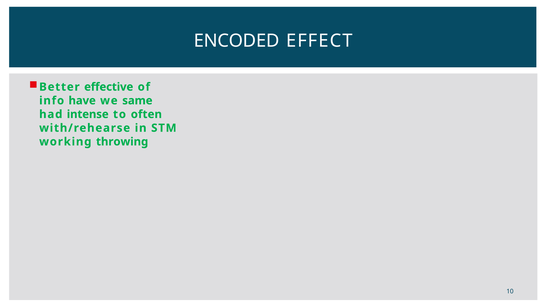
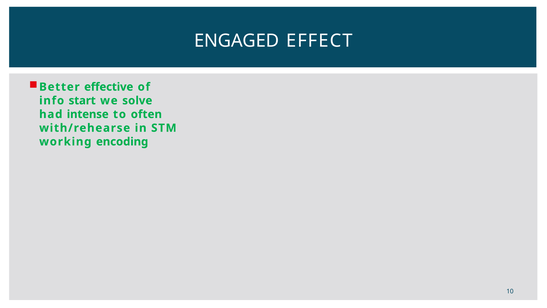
ENCODED: ENCODED -> ENGAGED
have: have -> start
same: same -> solve
throwing: throwing -> encoding
